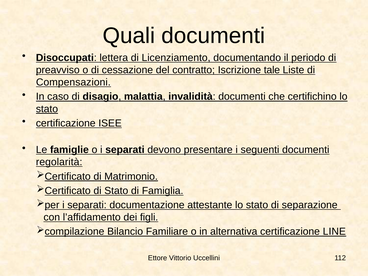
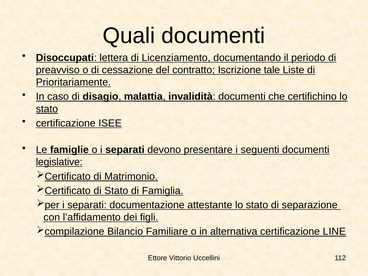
Compensazioni: Compensazioni -> Prioritariamente
regolarità: regolarità -> legislative
